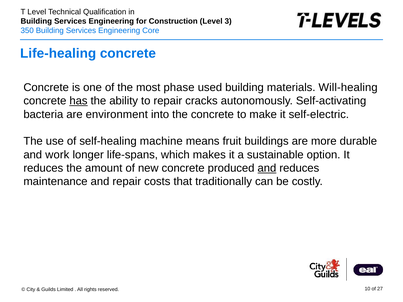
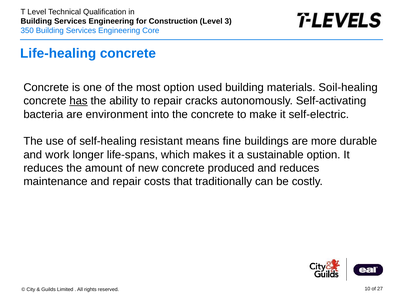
most phase: phase -> option
Will-healing: Will-healing -> Soil-healing
machine: machine -> resistant
fruit: fruit -> fine
and at (267, 168) underline: present -> none
